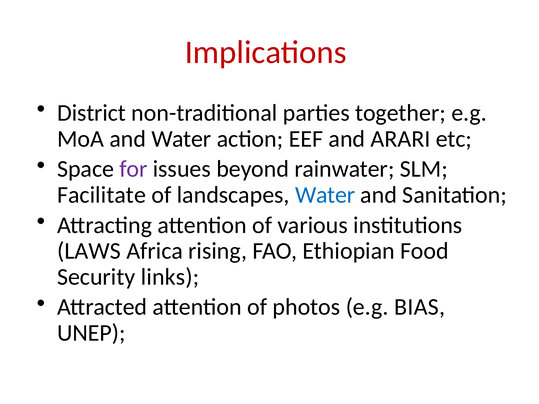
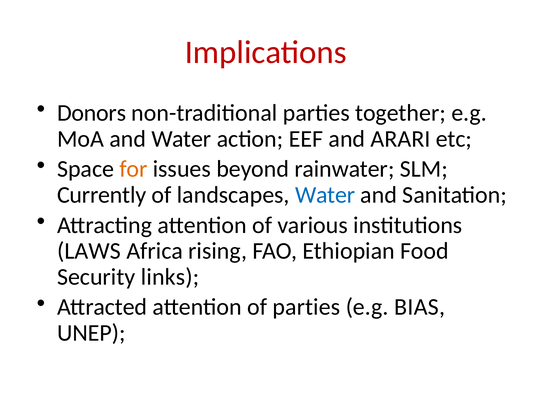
District: District -> Donors
for colour: purple -> orange
Facilitate: Facilitate -> Currently
of photos: photos -> parties
